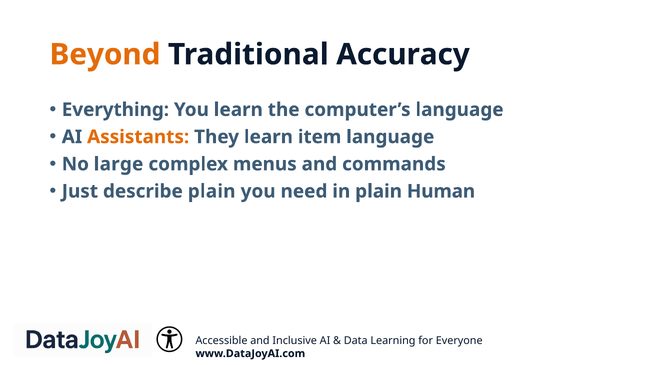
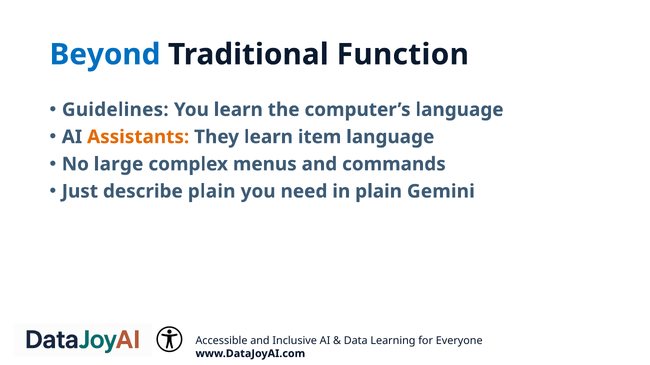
Beyond colour: orange -> blue
Accuracy: Accuracy -> Function
Everything: Everything -> Guidelines
Human: Human -> Gemini
